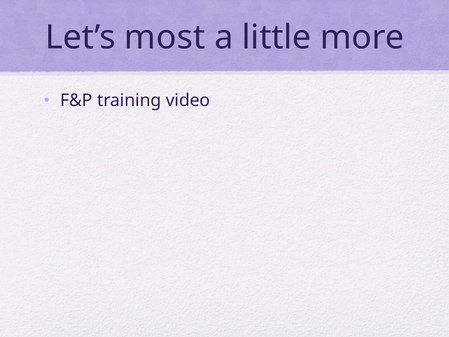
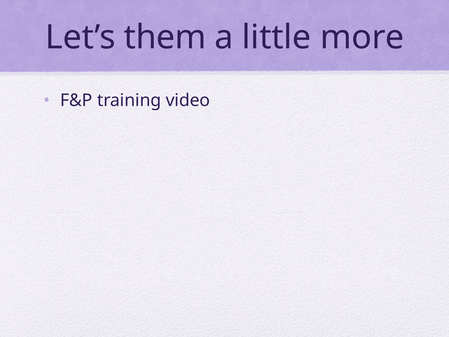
most: most -> them
